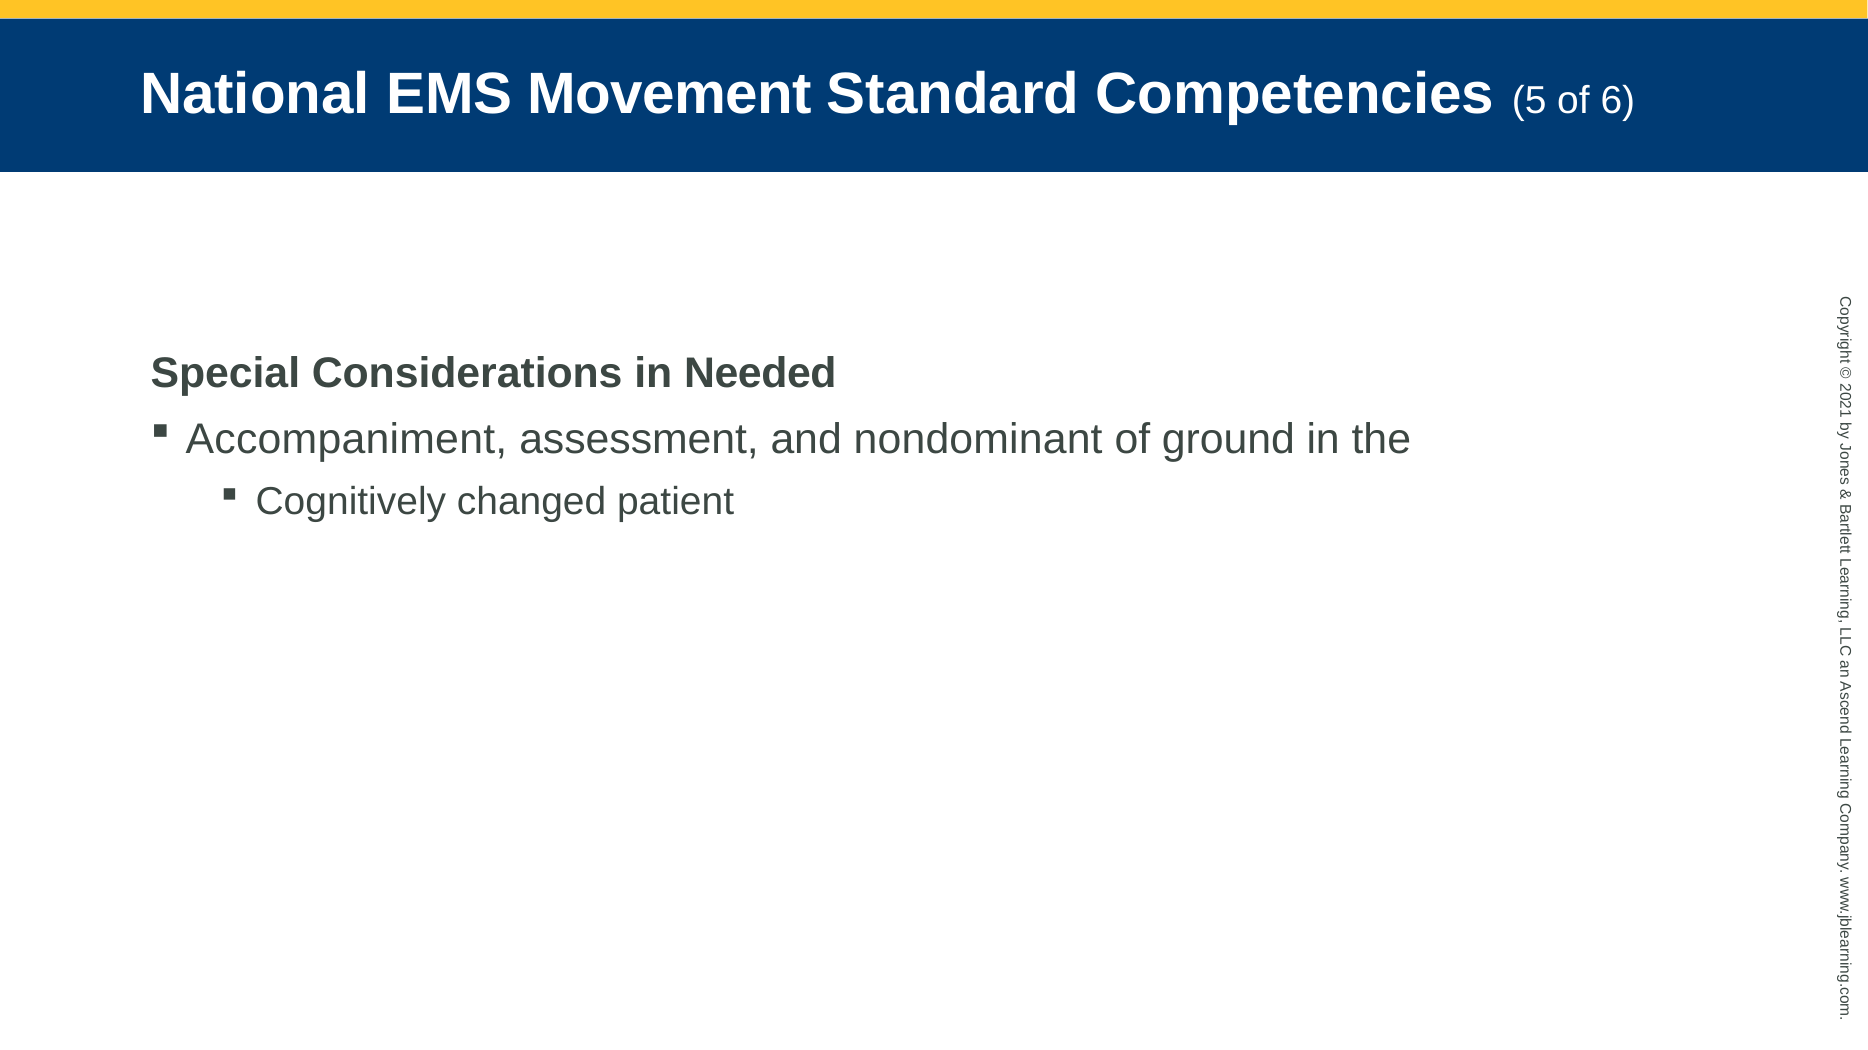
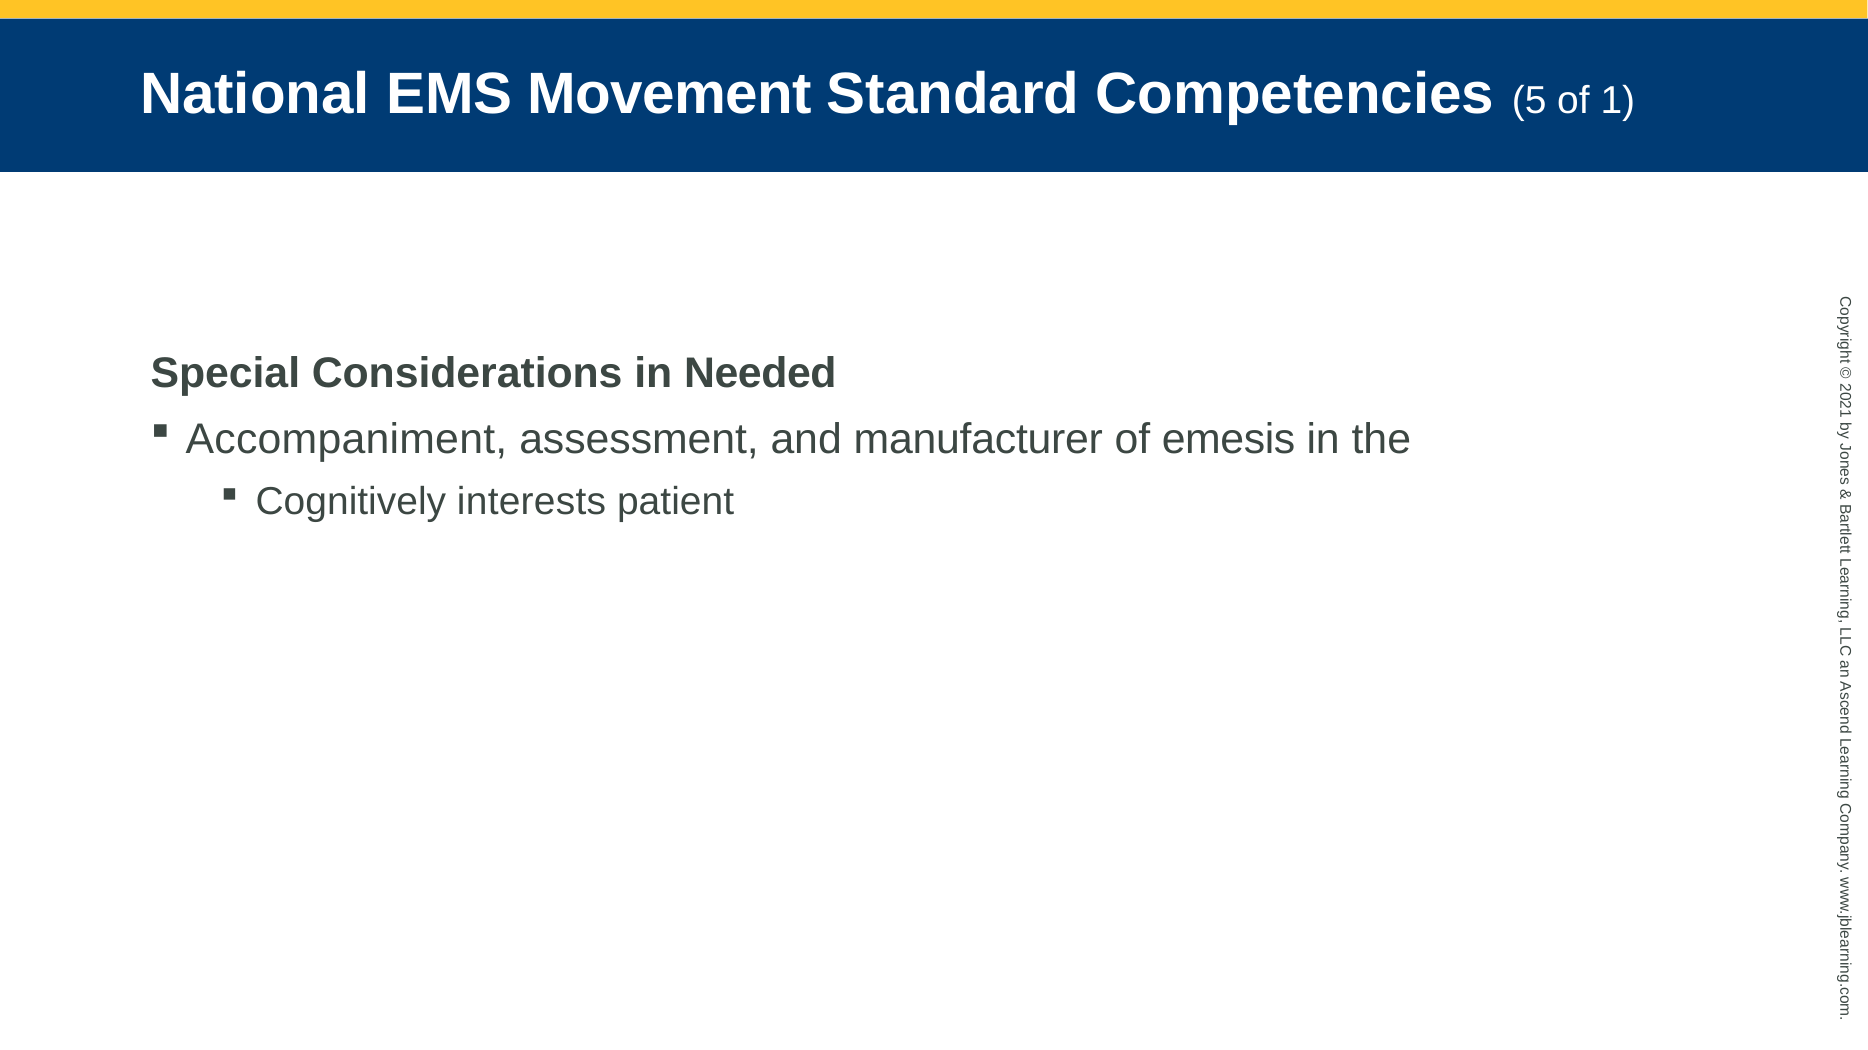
of 6: 6 -> 1
nondominant: nondominant -> manufacturer
ground: ground -> emesis
changed: changed -> interests
